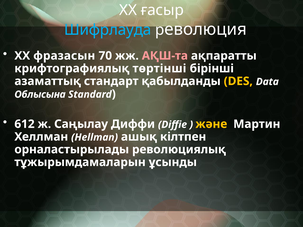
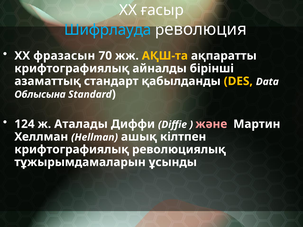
АҚШ-та colour: pink -> yellow
төртінші: төртінші -> айналды
612: 612 -> 124
Саңылау: Саңылау -> Аталады
және colour: yellow -> pink
орналастырылады at (72, 150): орналастырылады -> крифтографиялық
